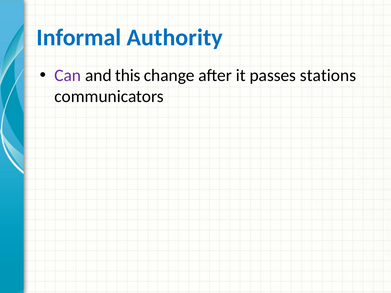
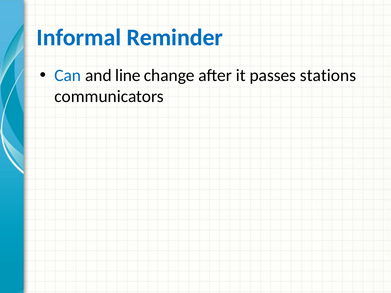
Authority: Authority -> Reminder
Can colour: purple -> blue
this: this -> line
